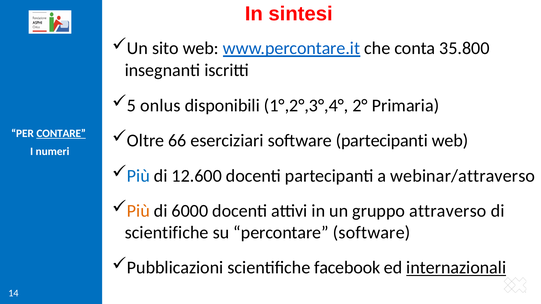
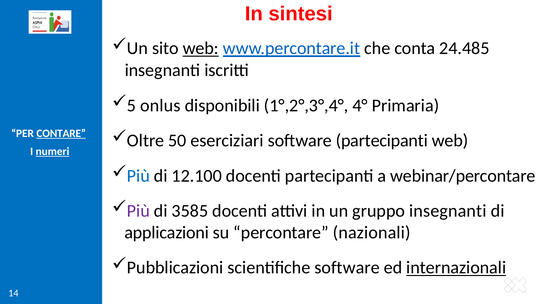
web at (201, 48) underline: none -> present
35.800: 35.800 -> 24.485
2°: 2° -> 4°
66: 66 -> 50
numeri underline: none -> present
12.600: 12.600 -> 12.100
webinar/attraverso: webinar/attraverso -> webinar/percontare
Più at (138, 211) colour: orange -> purple
6000: 6000 -> 3585
gruppo attraverso: attraverso -> insegnanti
scientifiche at (167, 233): scientifiche -> applicazioni
percontare software: software -> nazionali
scientifiche facebook: facebook -> software
